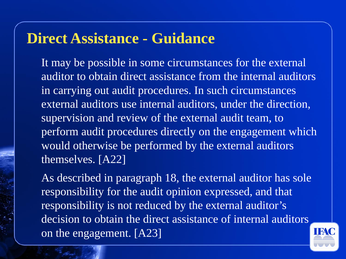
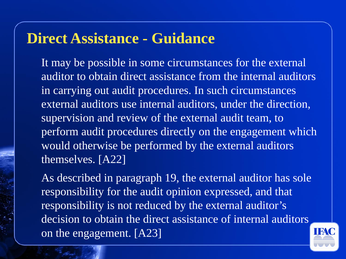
18: 18 -> 19
